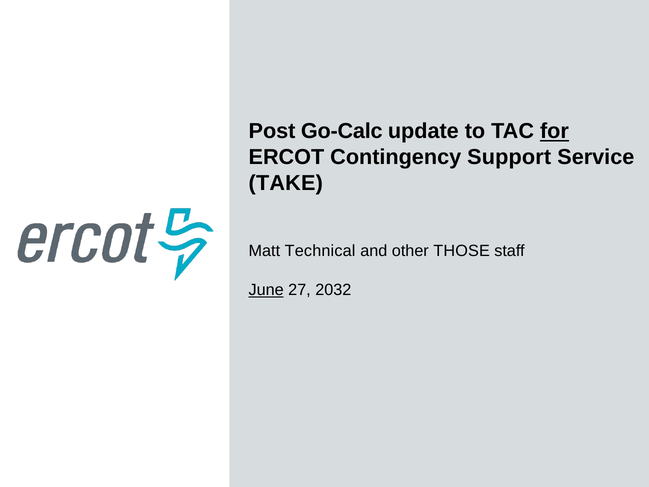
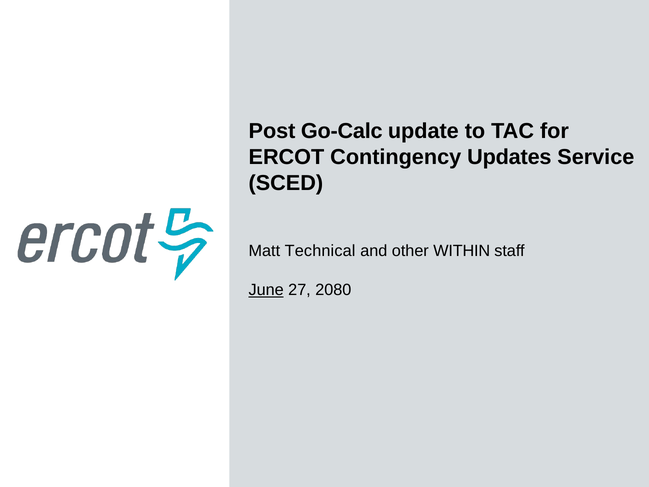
for underline: present -> none
Support: Support -> Updates
TAKE: TAKE -> SCED
THOSE: THOSE -> WITHIN
2032: 2032 -> 2080
